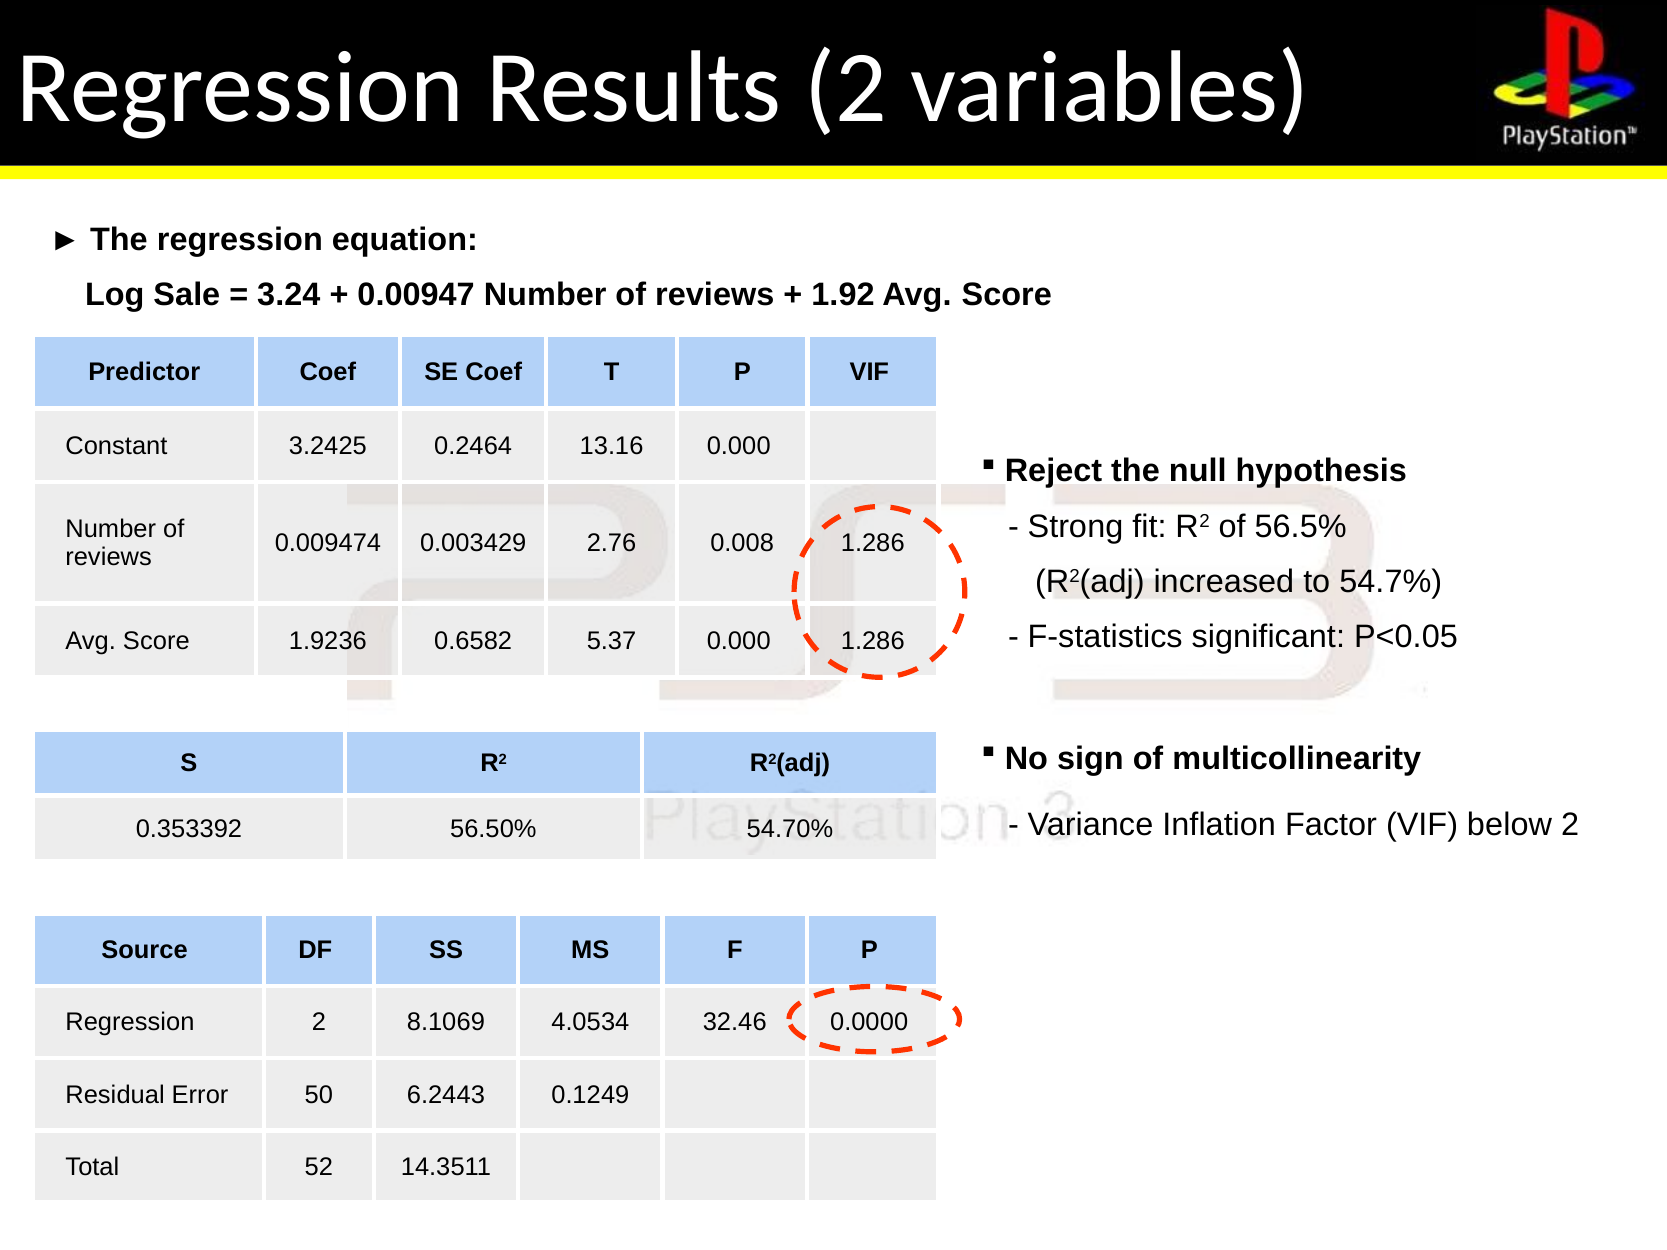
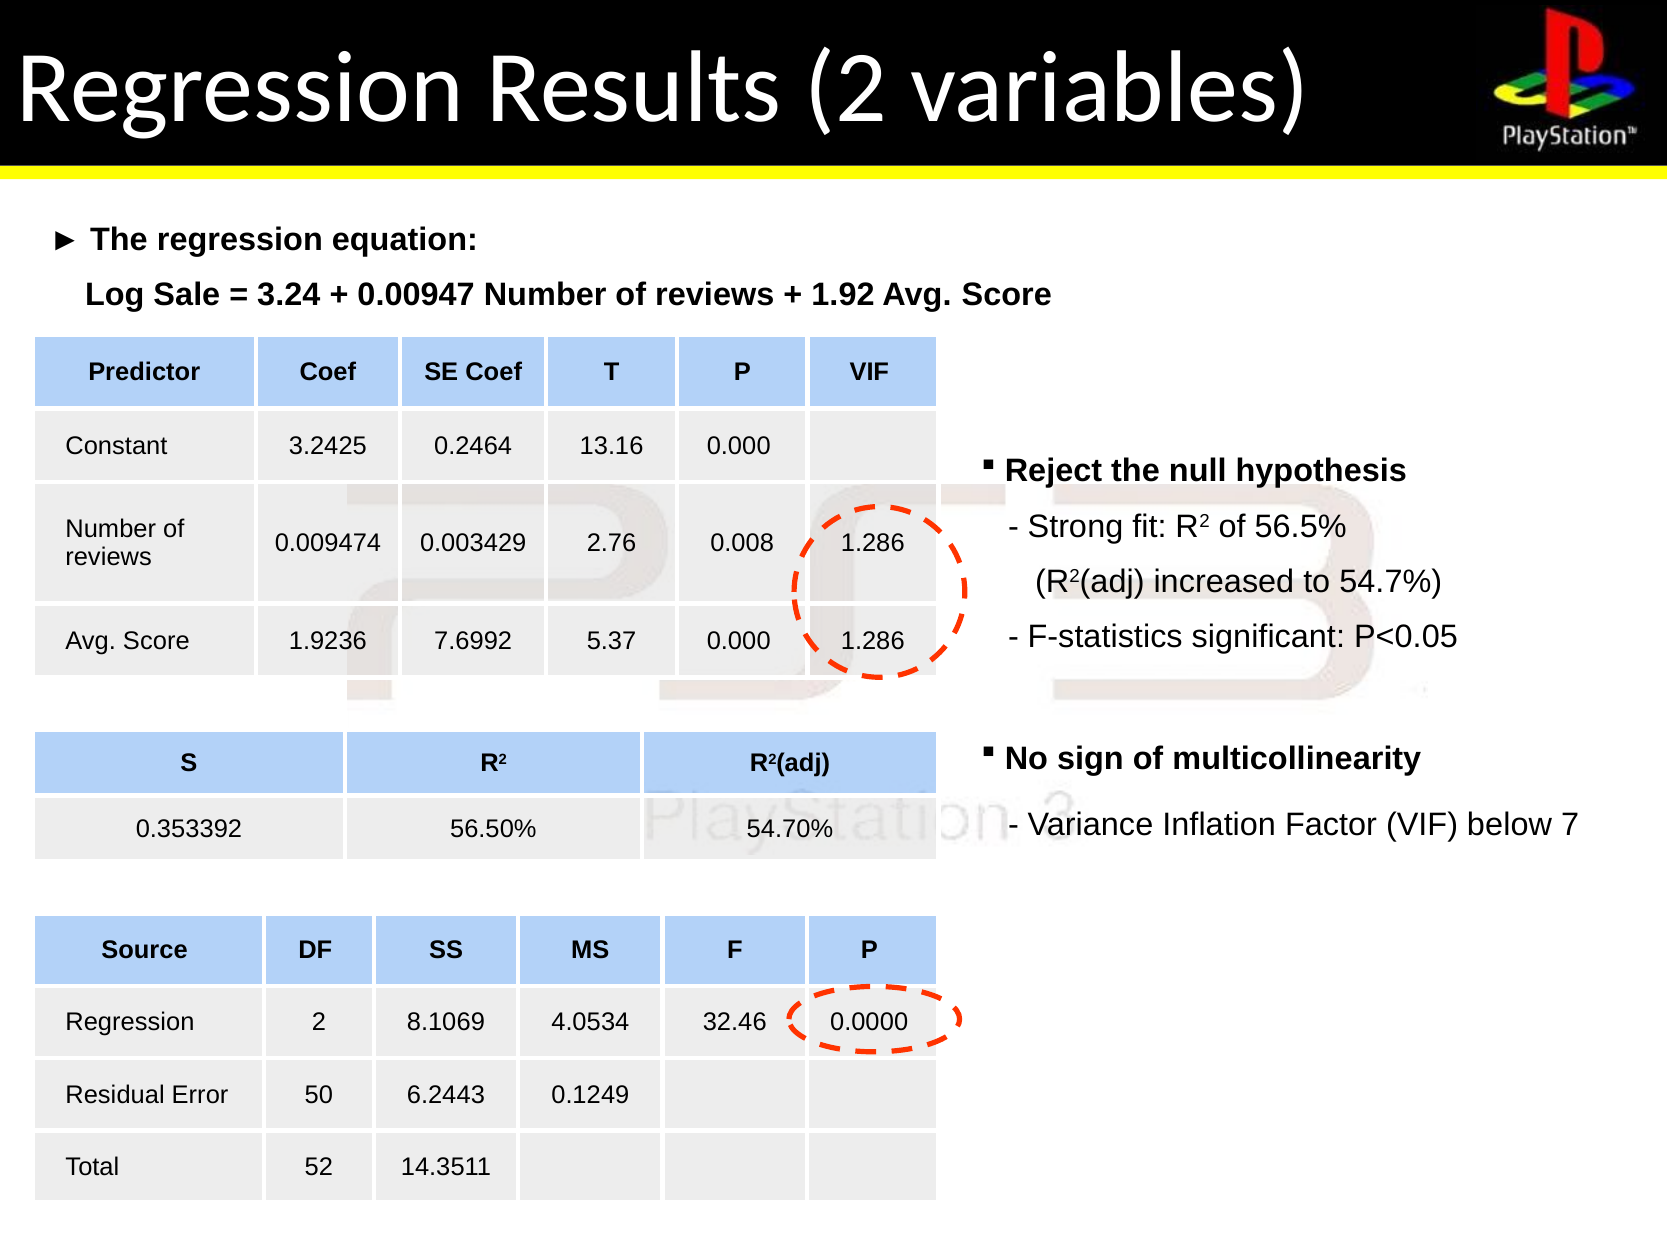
0.6582: 0.6582 -> 7.6992
below 2: 2 -> 7
